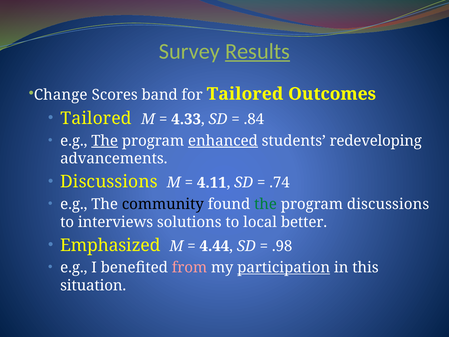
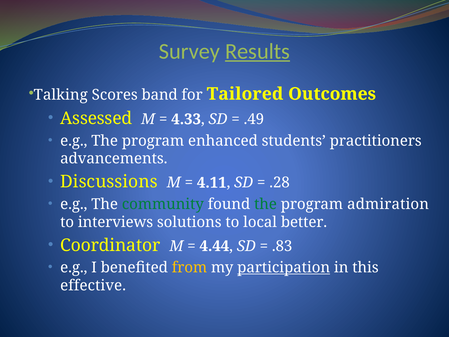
Change: Change -> Talking
Tailored at (96, 118): Tailored -> Assessed
.84: .84 -> .49
The at (105, 141) underline: present -> none
enhanced underline: present -> none
redeveloping: redeveloping -> practitioners
.74: .74 -> .28
community colour: black -> green
program discussions: discussions -> admiration
Emphasized: Emphasized -> Coordinator
.98: .98 -> .83
from colour: pink -> yellow
situation: situation -> effective
